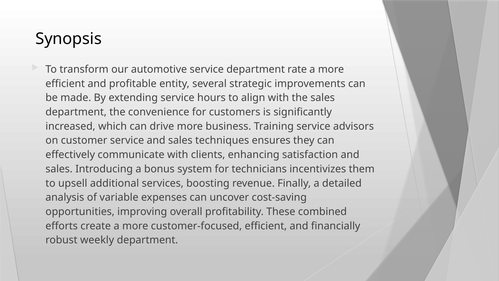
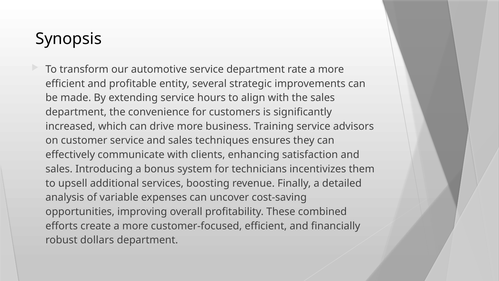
weekly: weekly -> dollars
